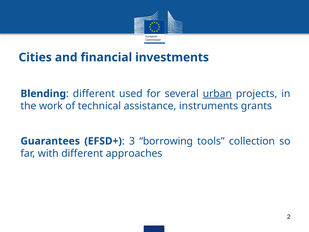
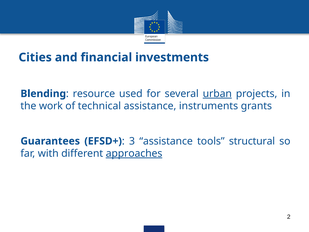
different at (94, 94): different -> resource
3 borrowing: borrowing -> assistance
collection: collection -> structural
approaches underline: none -> present
